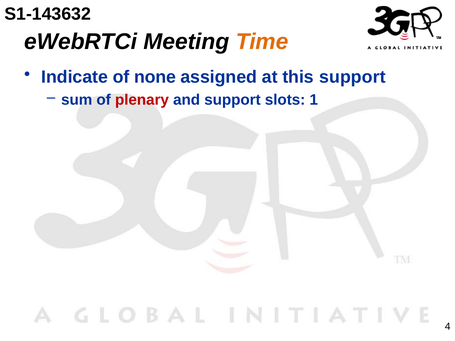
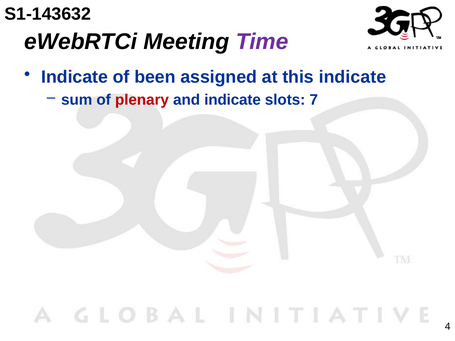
Time colour: orange -> purple
none: none -> been
this support: support -> indicate
and support: support -> indicate
1: 1 -> 7
